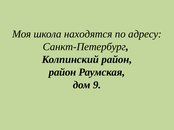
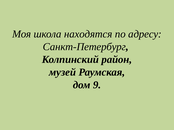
район at (63, 72): район -> музей
